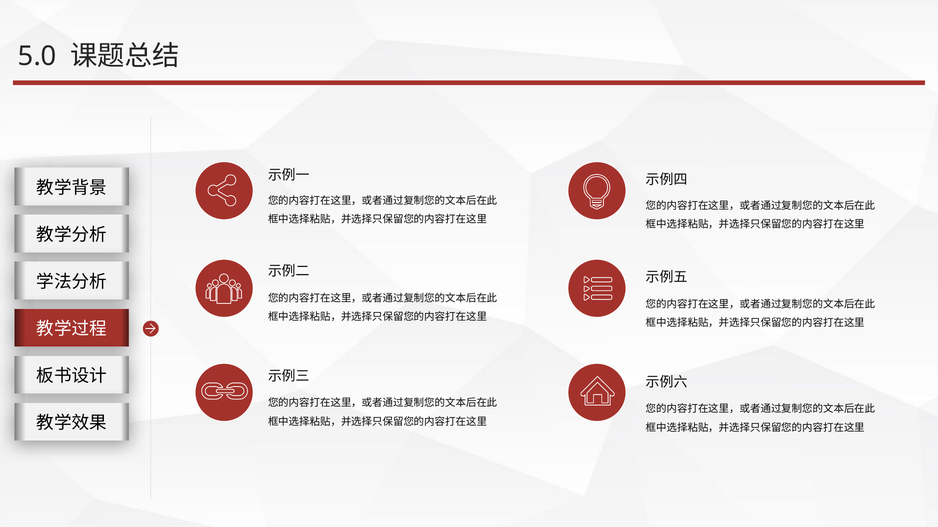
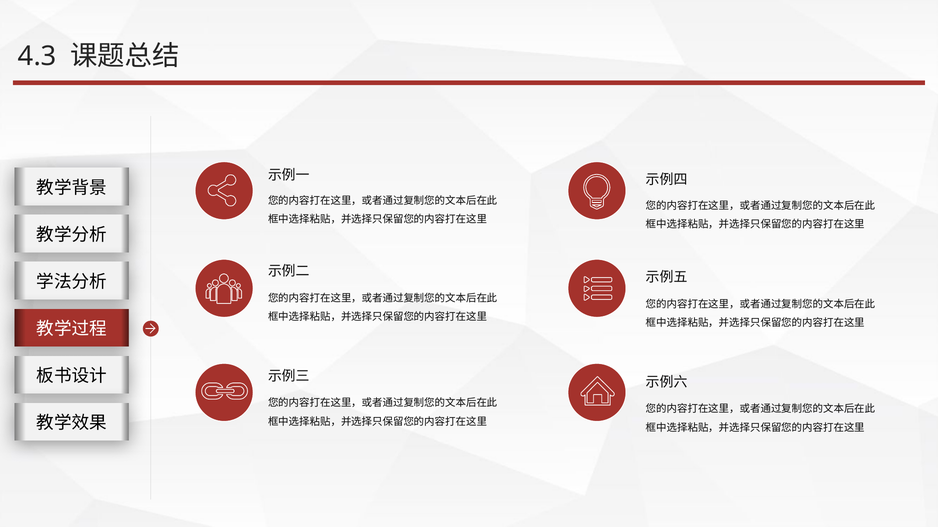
5.0: 5.0 -> 4.3
